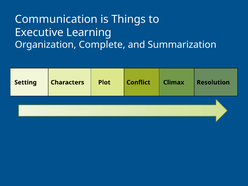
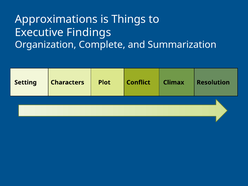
Communication: Communication -> Approximations
Learning: Learning -> Findings
